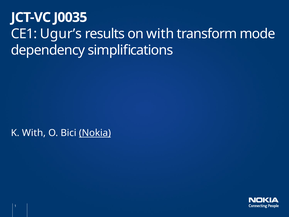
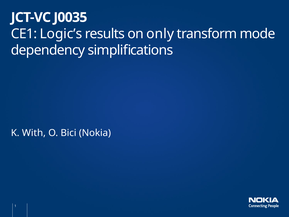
Ugur’s: Ugur’s -> Logic’s
on with: with -> only
Nokia underline: present -> none
